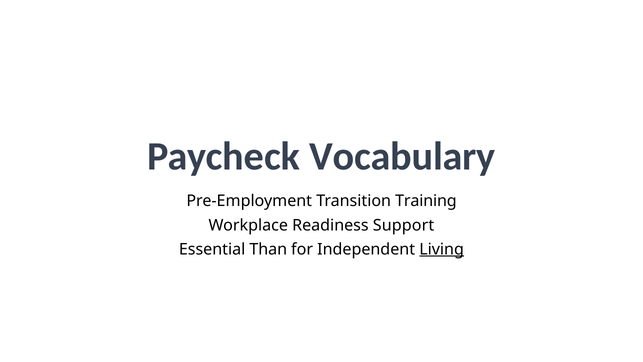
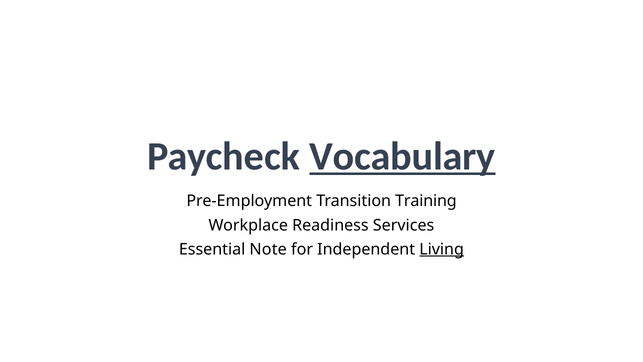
Vocabulary underline: none -> present
Support: Support -> Services
Than: Than -> Note
